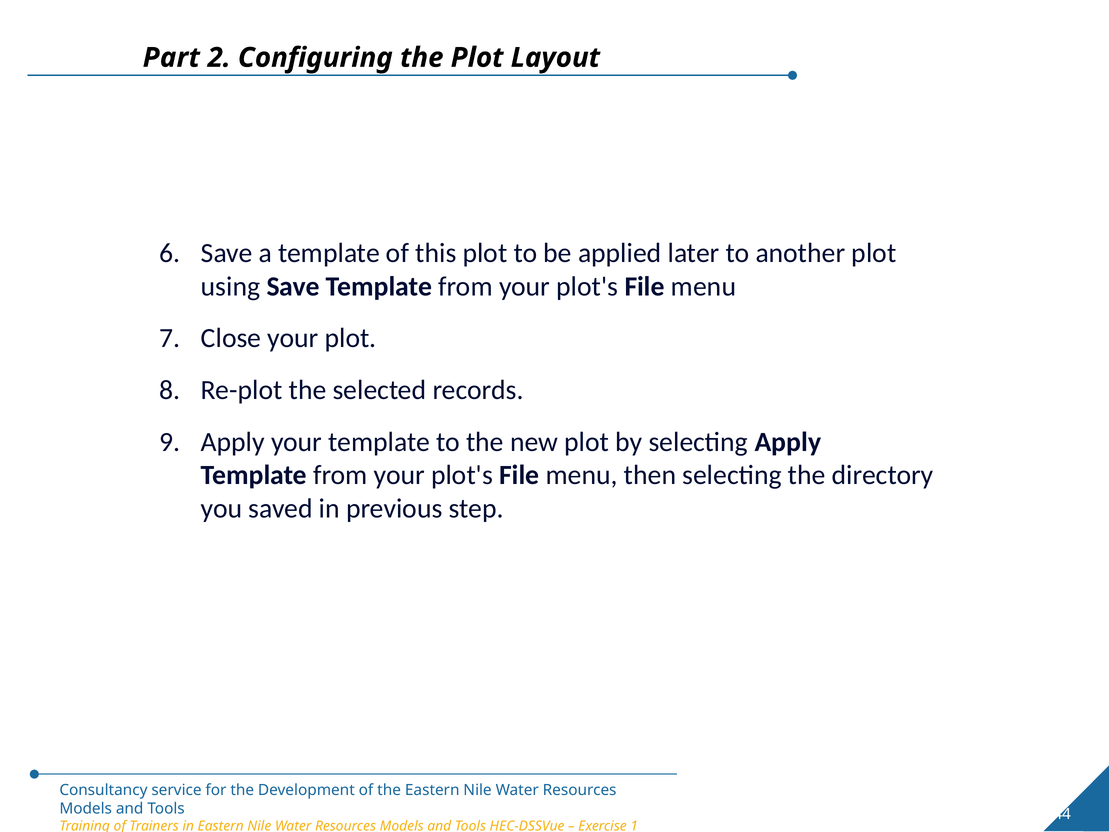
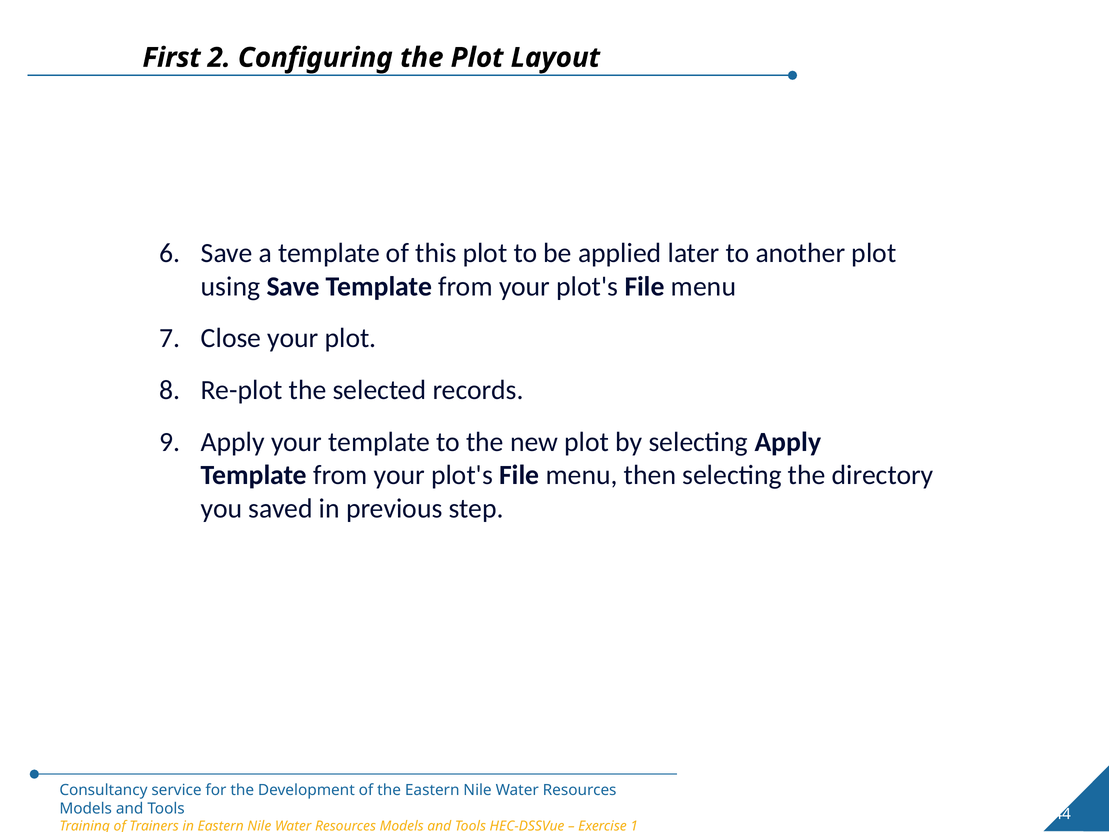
Part: Part -> First
